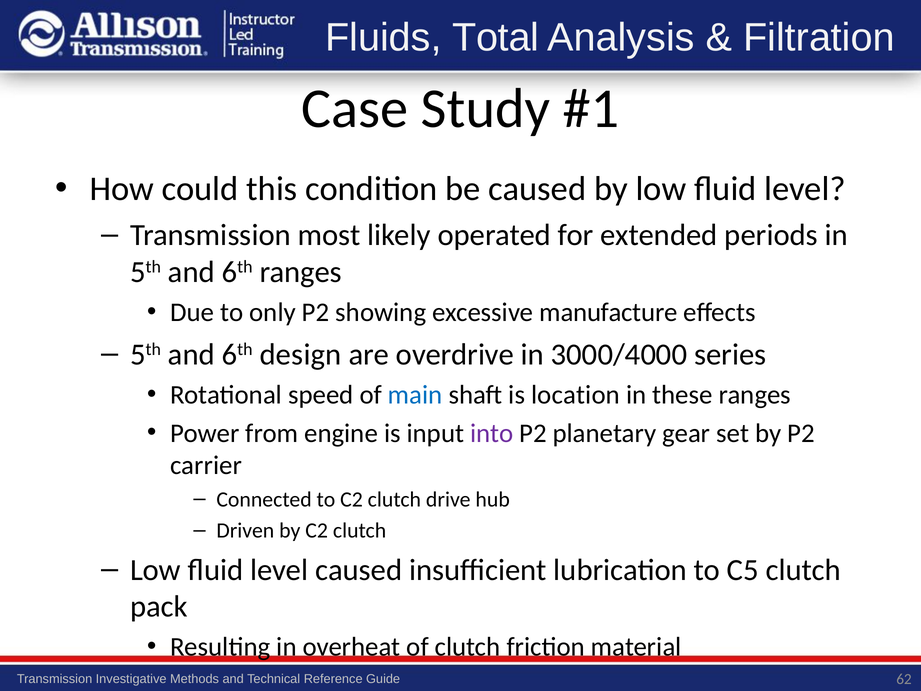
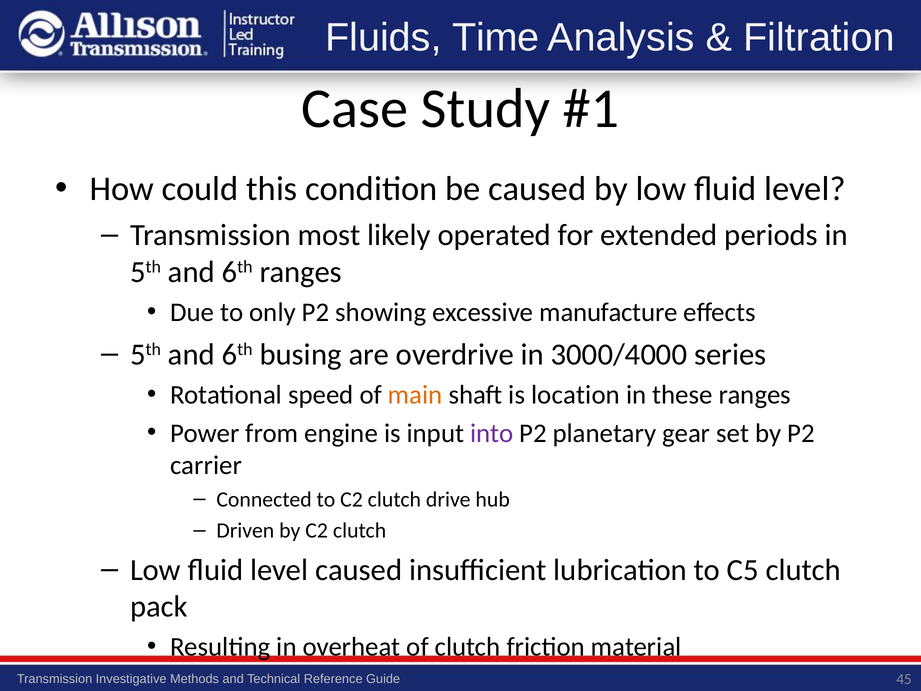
Total: Total -> Time
design: design -> busing
main colour: blue -> orange
62: 62 -> 45
